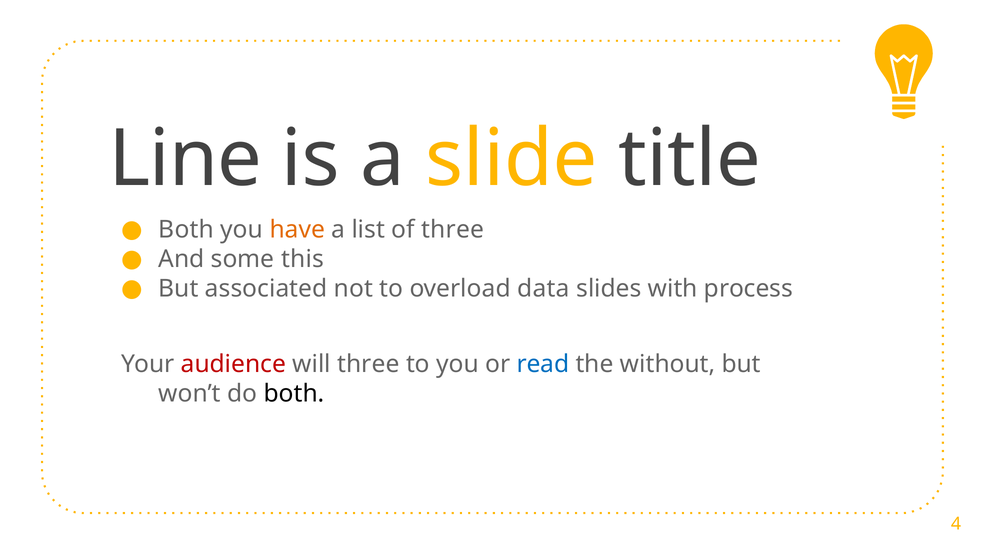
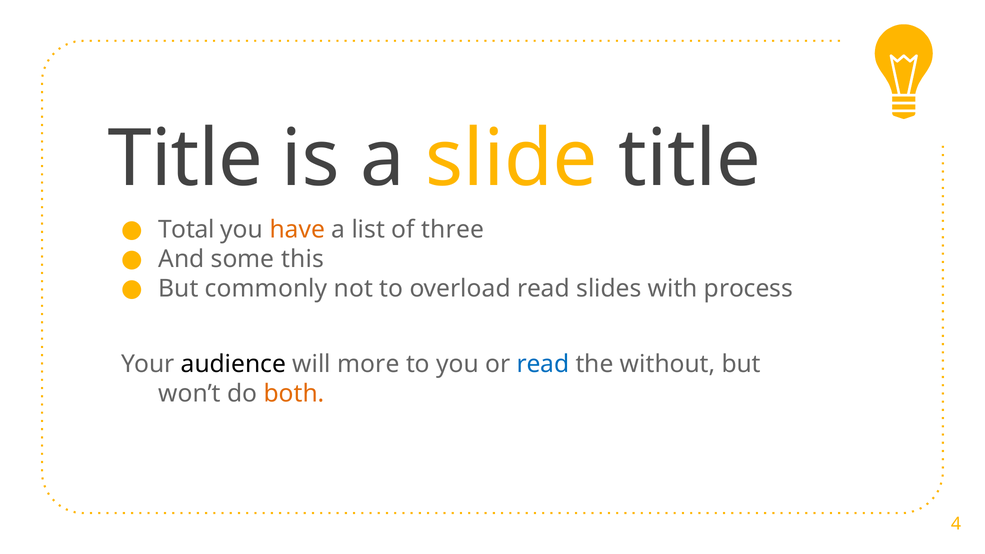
Line at (185, 159): Line -> Title
Both at (186, 230): Both -> Total
associated: associated -> commonly
overload data: data -> read
audience colour: red -> black
will three: three -> more
both at (294, 394) colour: black -> orange
